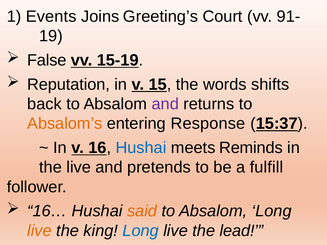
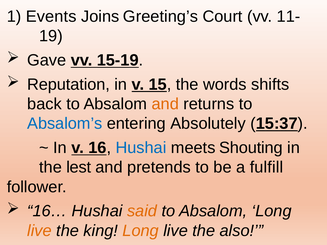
91-: 91- -> 11-
False: False -> Gave
and at (165, 104) colour: purple -> orange
Absalom’s colour: orange -> blue
Response: Response -> Absolutely
Reminds: Reminds -> Shouting
the live: live -> lest
Long at (141, 231) colour: blue -> orange
lead: lead -> also
